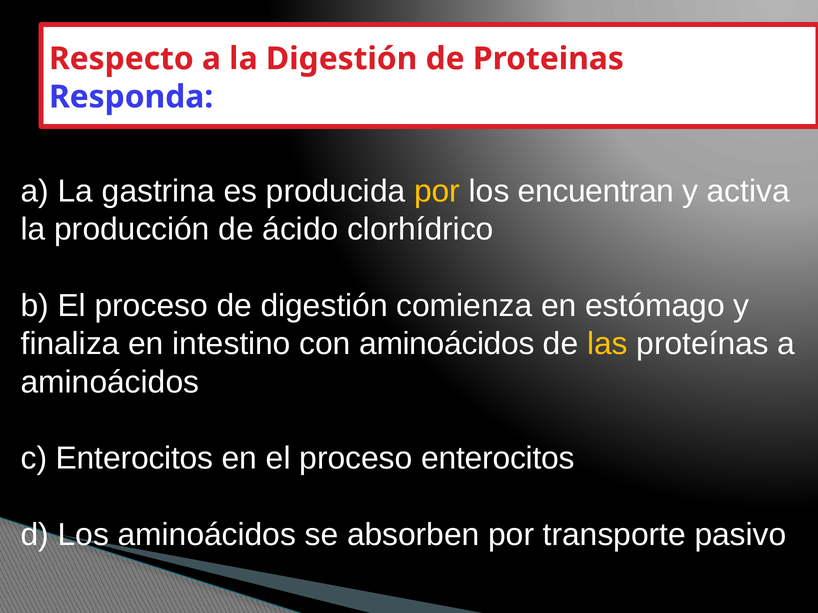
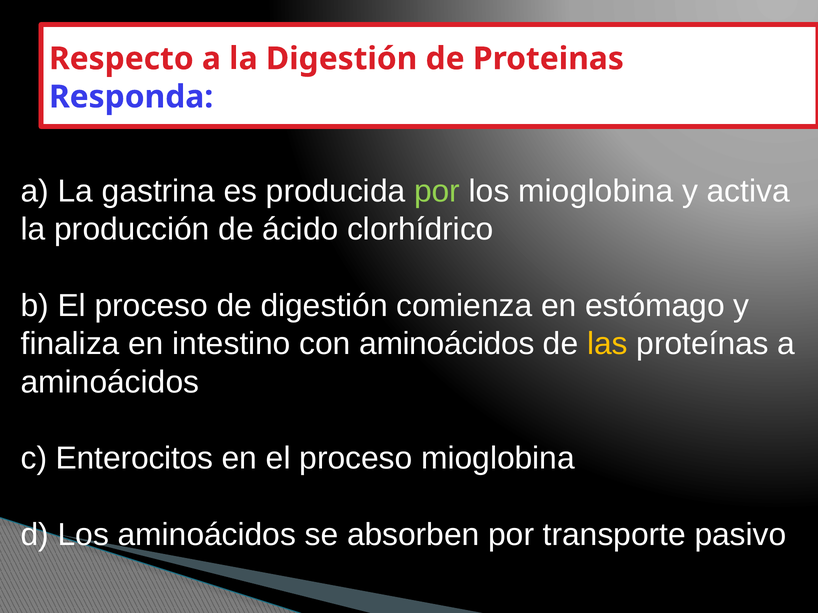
por at (437, 191) colour: yellow -> light green
los encuentran: encuentran -> mioglobina
proceso enterocitos: enterocitos -> mioglobina
